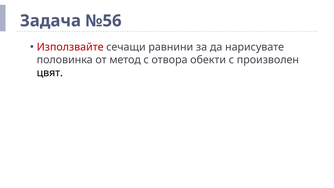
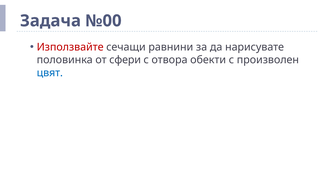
№56: №56 -> №00
метод: метод -> сфери
цвят colour: black -> blue
